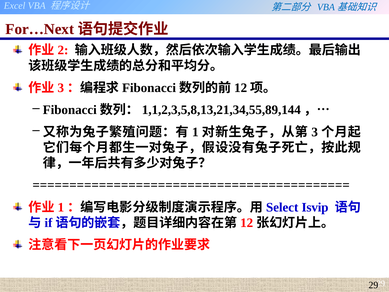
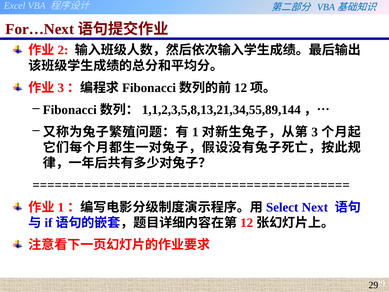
Isvip: Isvip -> Next
